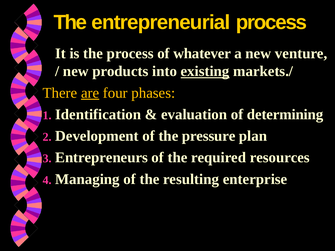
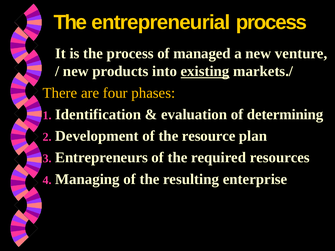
whatever: whatever -> managed
are underline: present -> none
pressure: pressure -> resource
